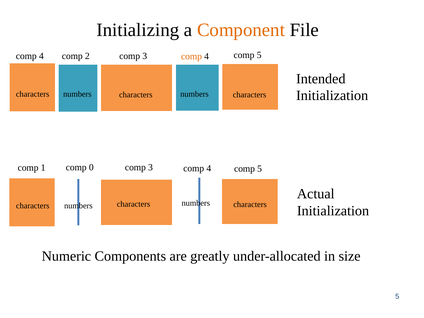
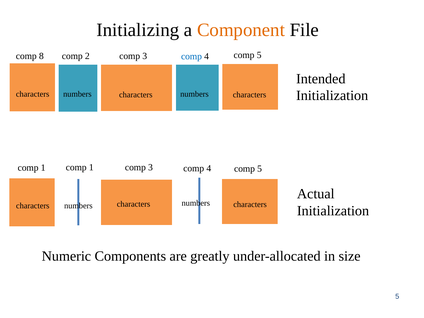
4 at (41, 56): 4 -> 8
comp at (191, 57) colour: orange -> blue
0 at (91, 167): 0 -> 1
